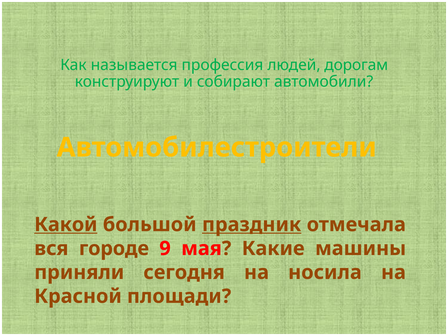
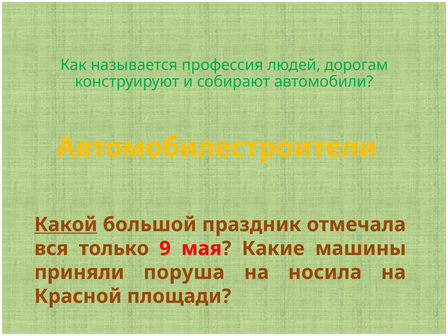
праздник underline: present -> none
городе: городе -> только
сегодня: сегодня -> поруша
